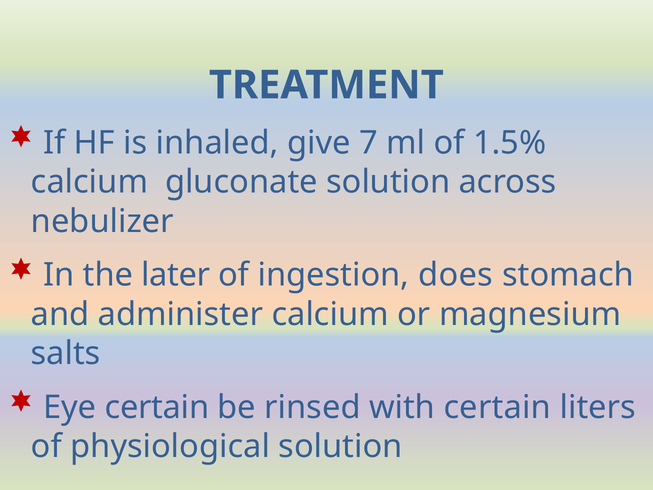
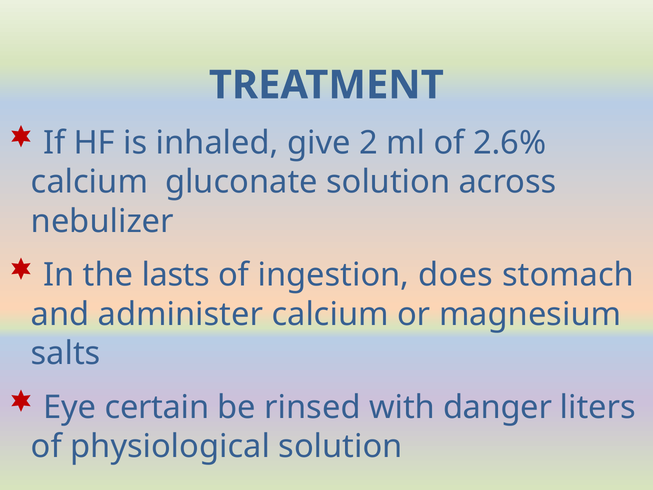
7: 7 -> 2
1.5%: 1.5% -> 2.6%
later: later -> lasts
with certain: certain -> danger
